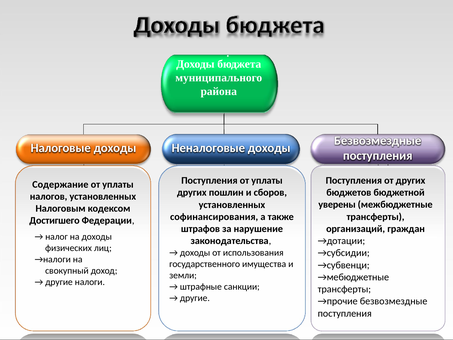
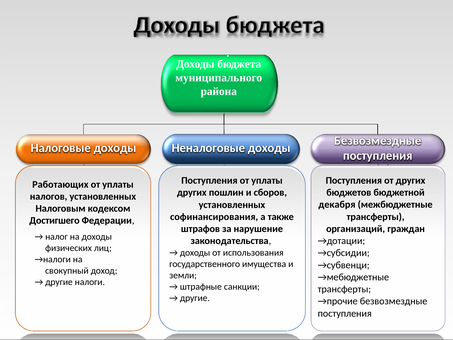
Содержание: Содержание -> Работающих
уверены: уверены -> декабря
